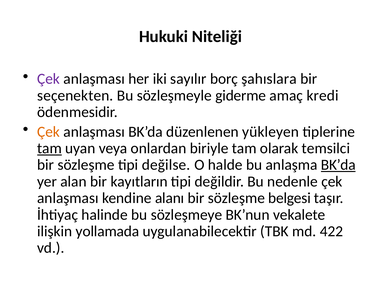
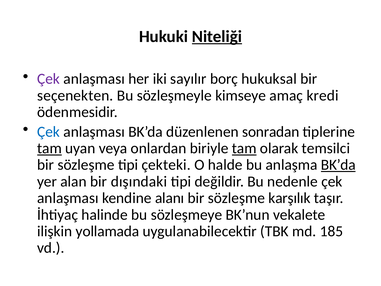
Niteliği underline: none -> present
şahıslara: şahıslara -> hukuksal
giderme: giderme -> kimseye
Çek at (49, 132) colour: orange -> blue
yükleyen: yükleyen -> sonradan
tam at (244, 148) underline: none -> present
değilse: değilse -> çekteki
kayıtların: kayıtların -> dışındaki
belgesi: belgesi -> karşılık
422: 422 -> 185
